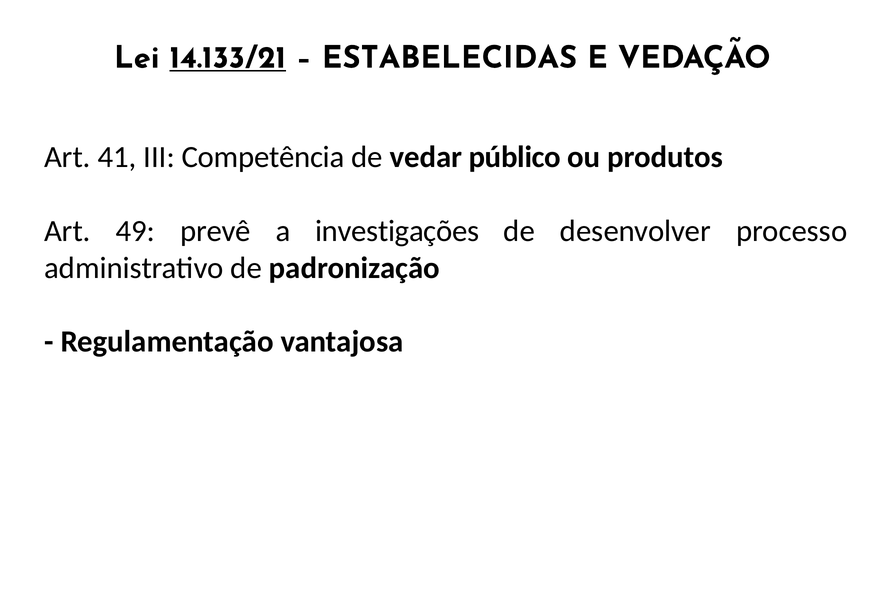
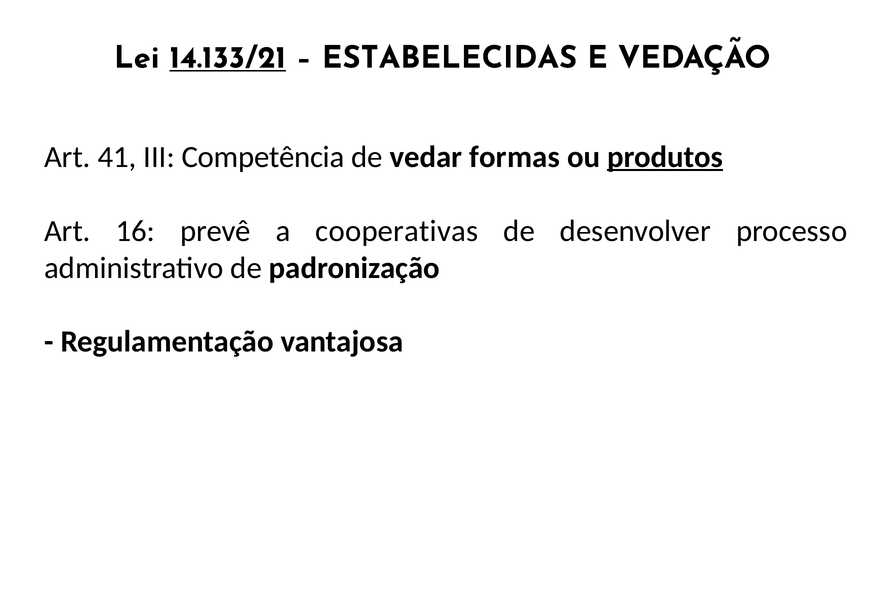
público: público -> formas
produtos underline: none -> present
49: 49 -> 16
investigações: investigações -> cooperativas
